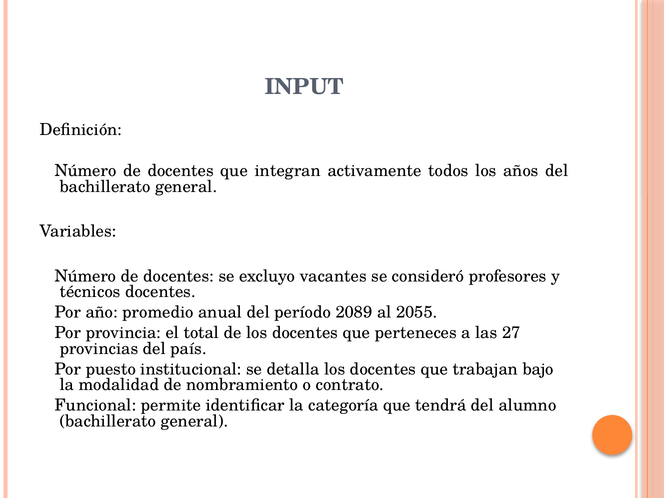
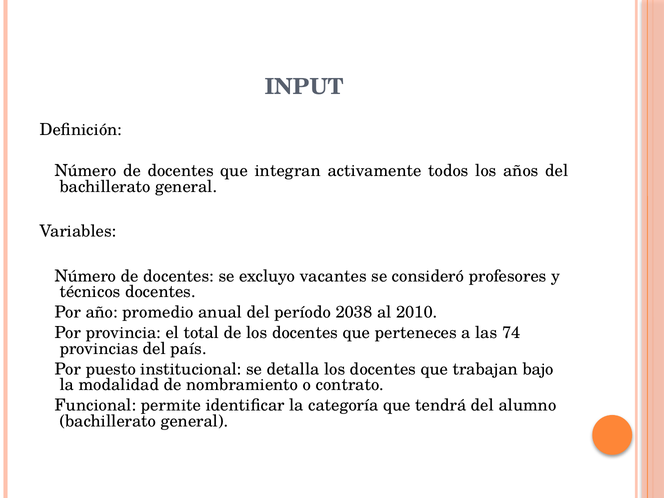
2089: 2089 -> 2038
2055: 2055 -> 2010
27: 27 -> 74
